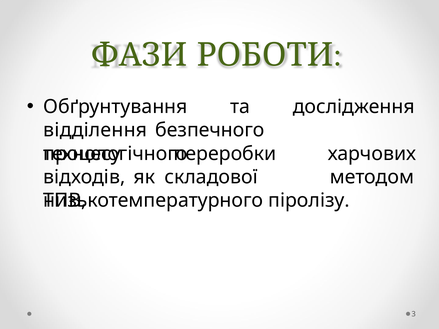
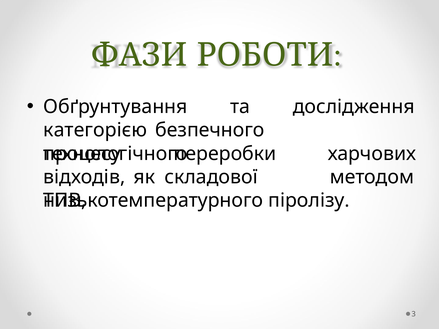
відділення: відділення -> категорією
